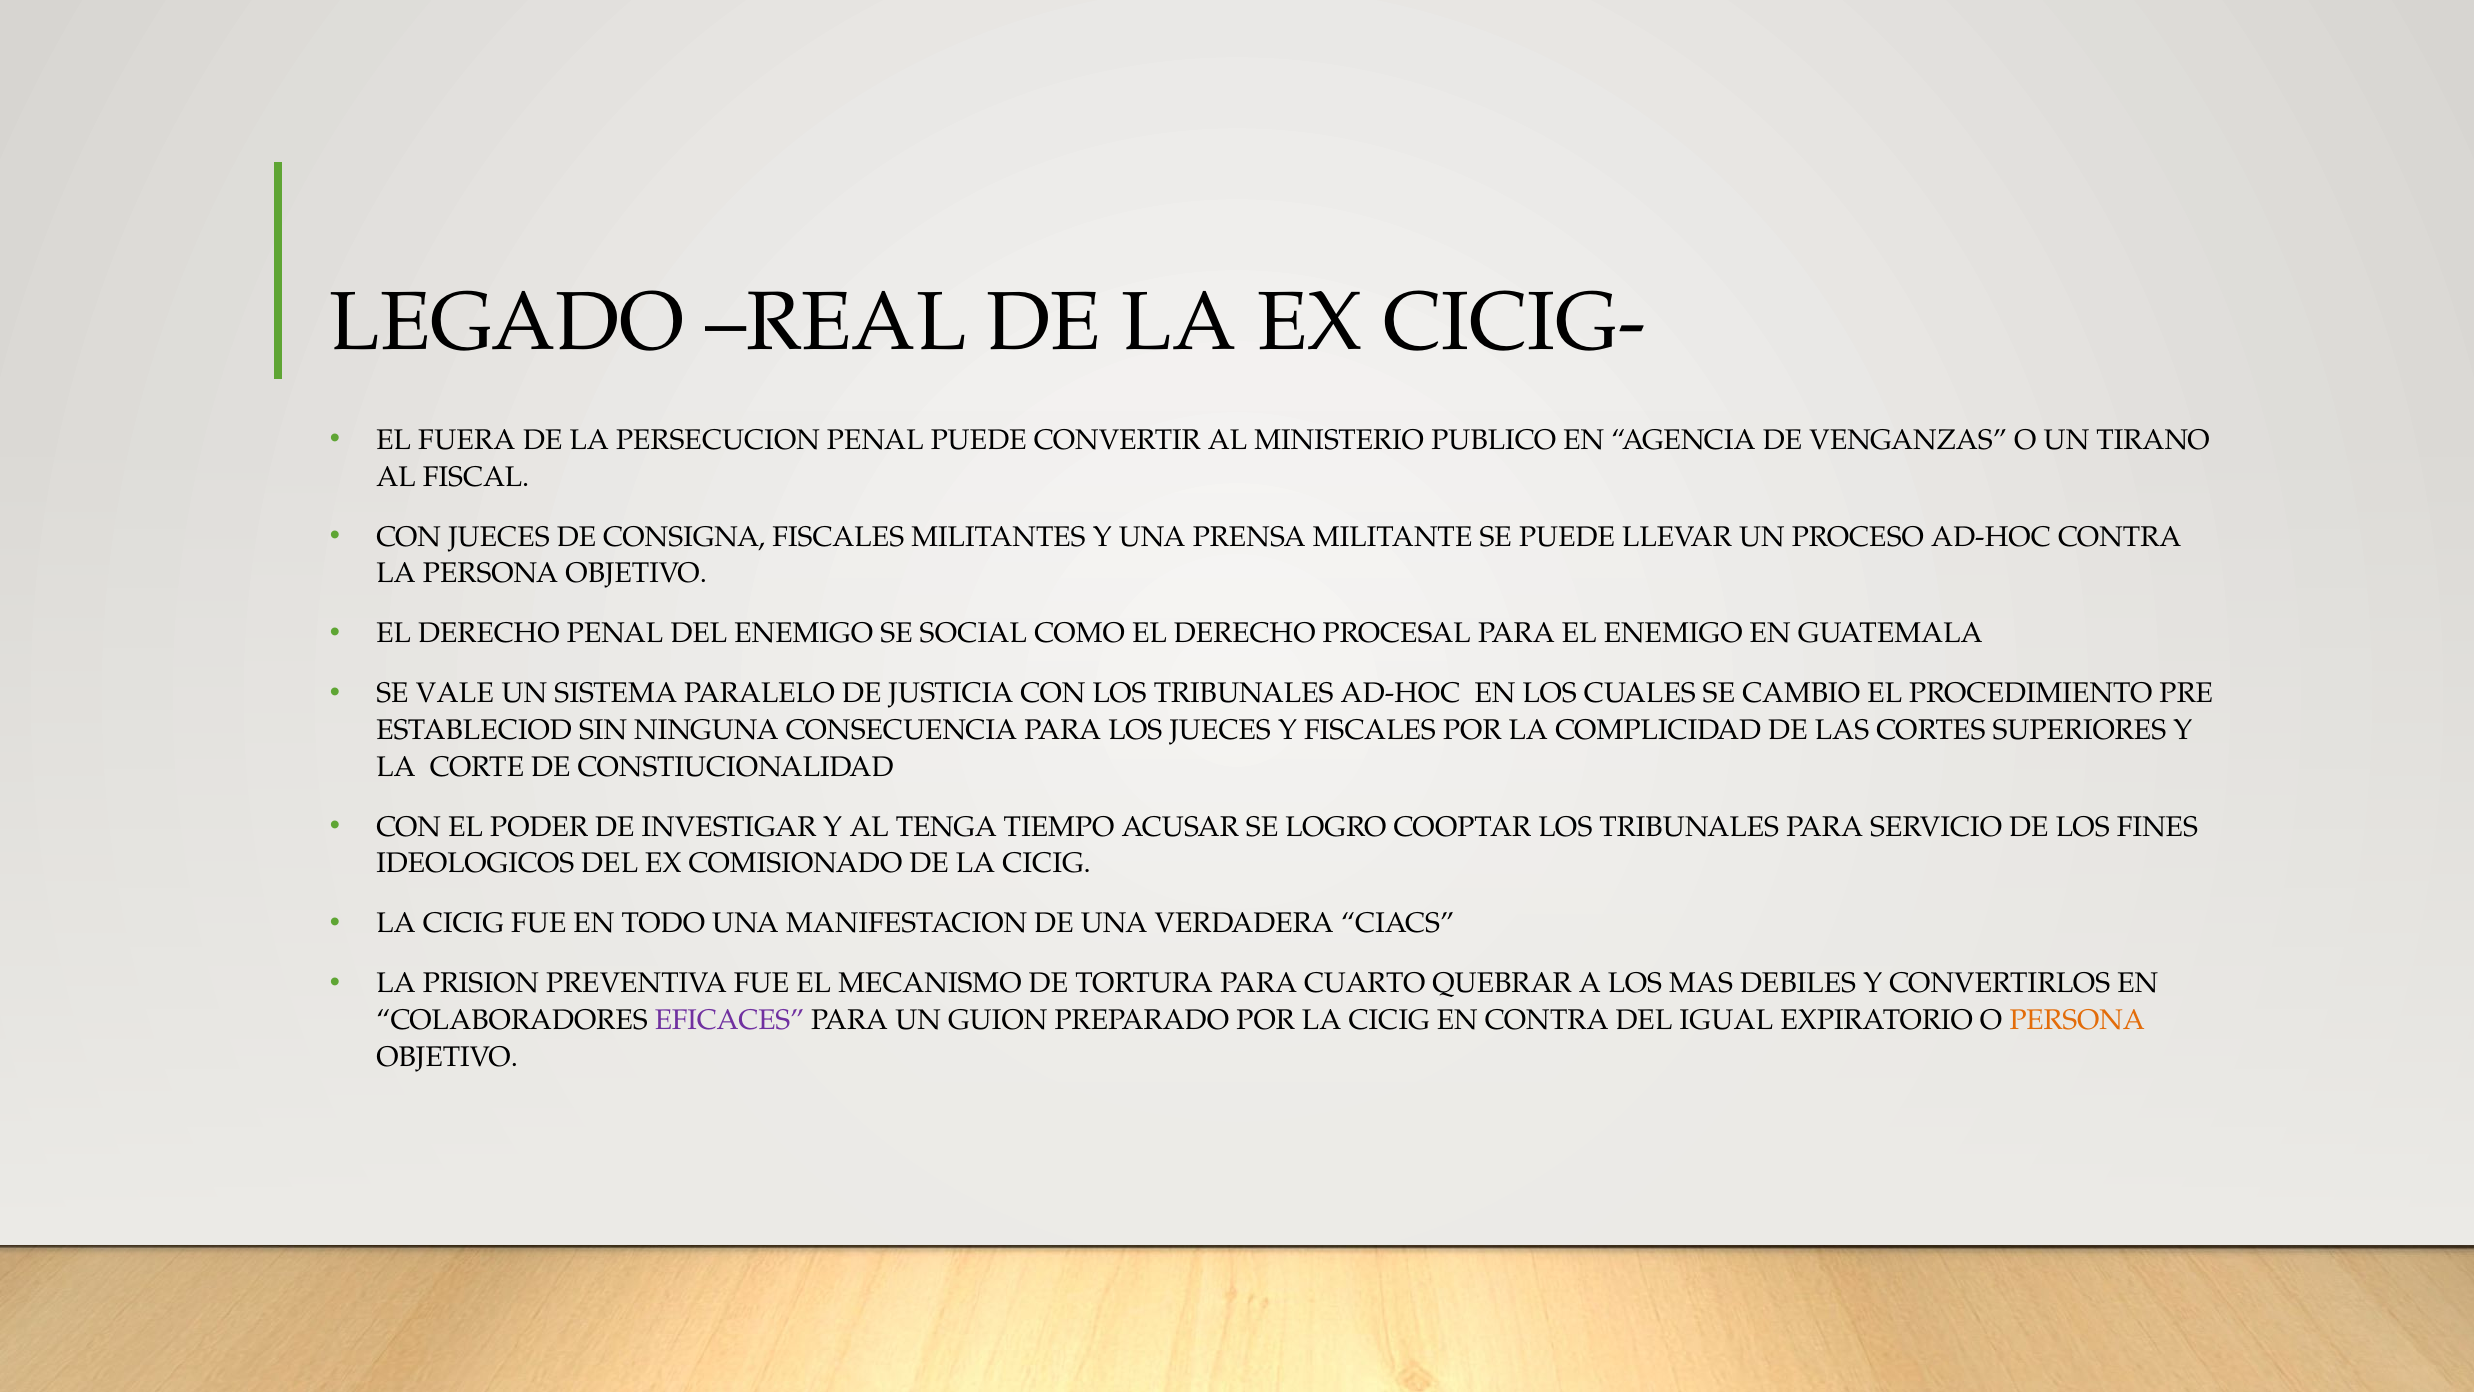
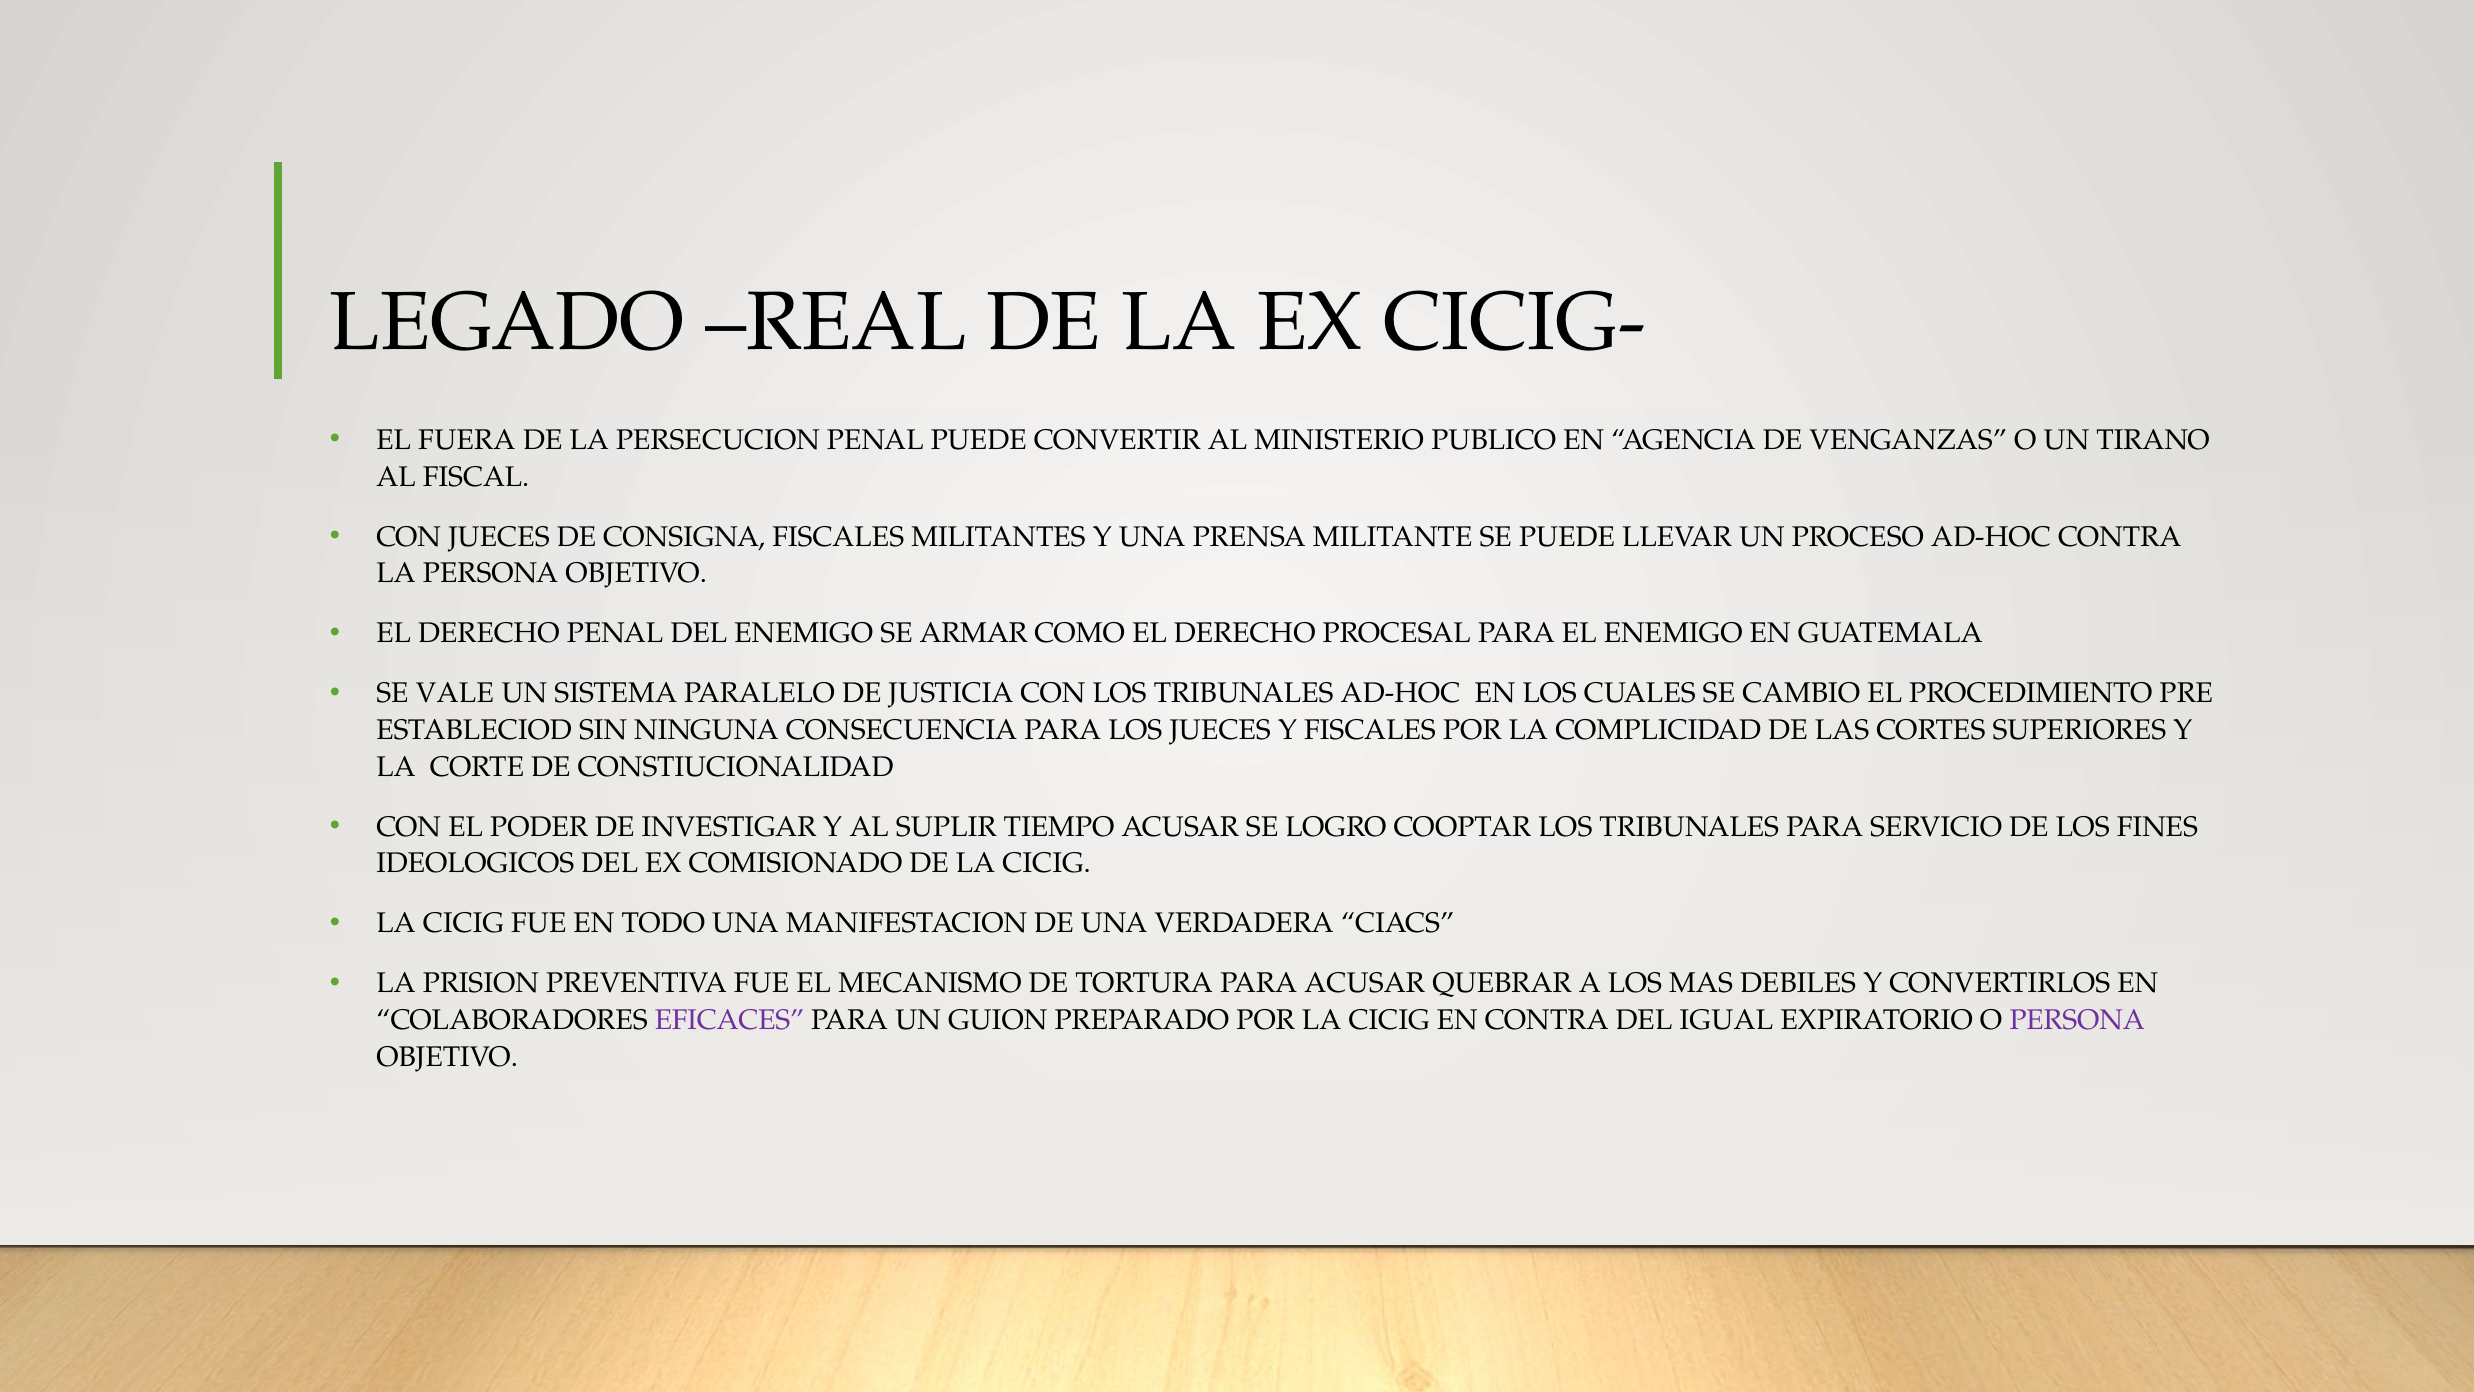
SOCIAL: SOCIAL -> ARMAR
TENGA: TENGA -> SUPLIR
PARA CUARTO: CUARTO -> ACUSAR
PERSONA at (2077, 1020) colour: orange -> purple
